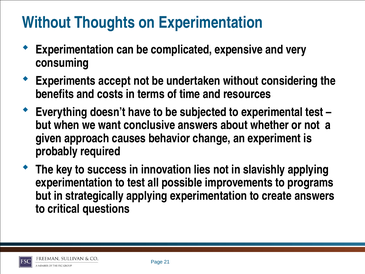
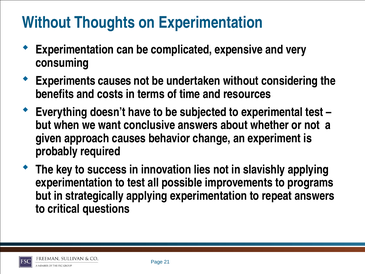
Experiments accept: accept -> causes
create: create -> repeat
